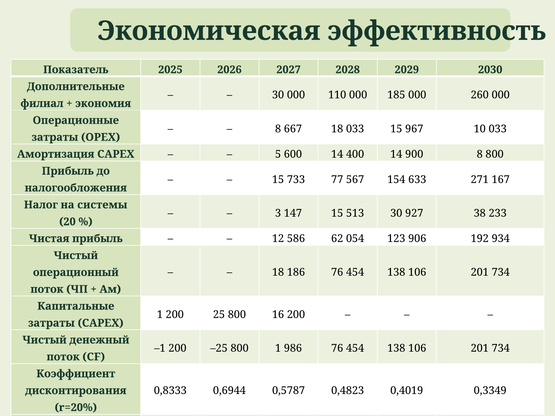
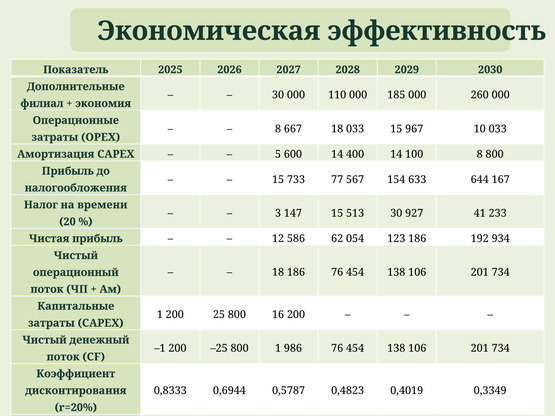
900: 900 -> 100
271: 271 -> 644
системы: системы -> времени
38: 38 -> 41
123 906: 906 -> 186
